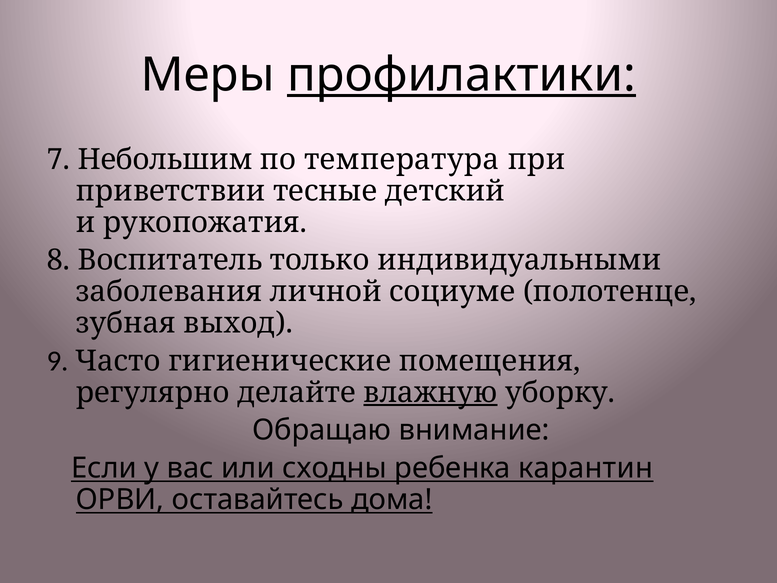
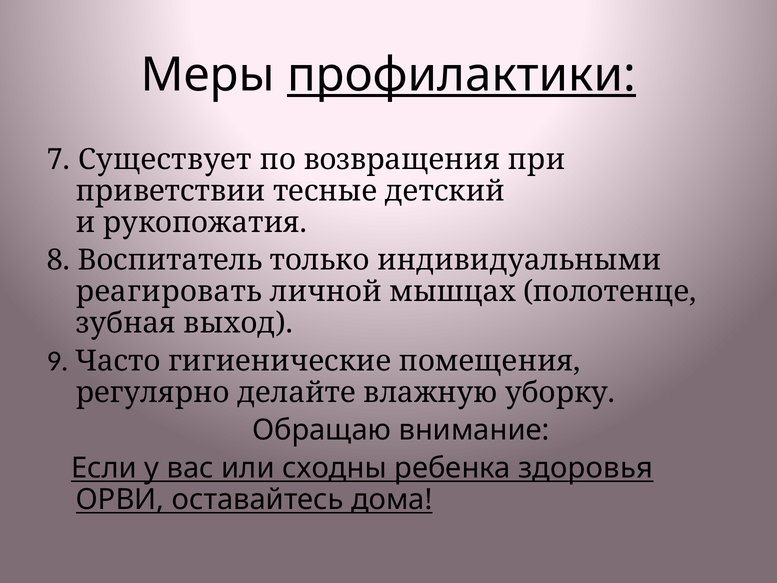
Небольшим: Небольшим -> Существует
температура: температура -> возвращения
заболевания: заболевания -> реагировать
социуме: социуме -> мышцах
влажную underline: present -> none
карантин: карантин -> здоровья
